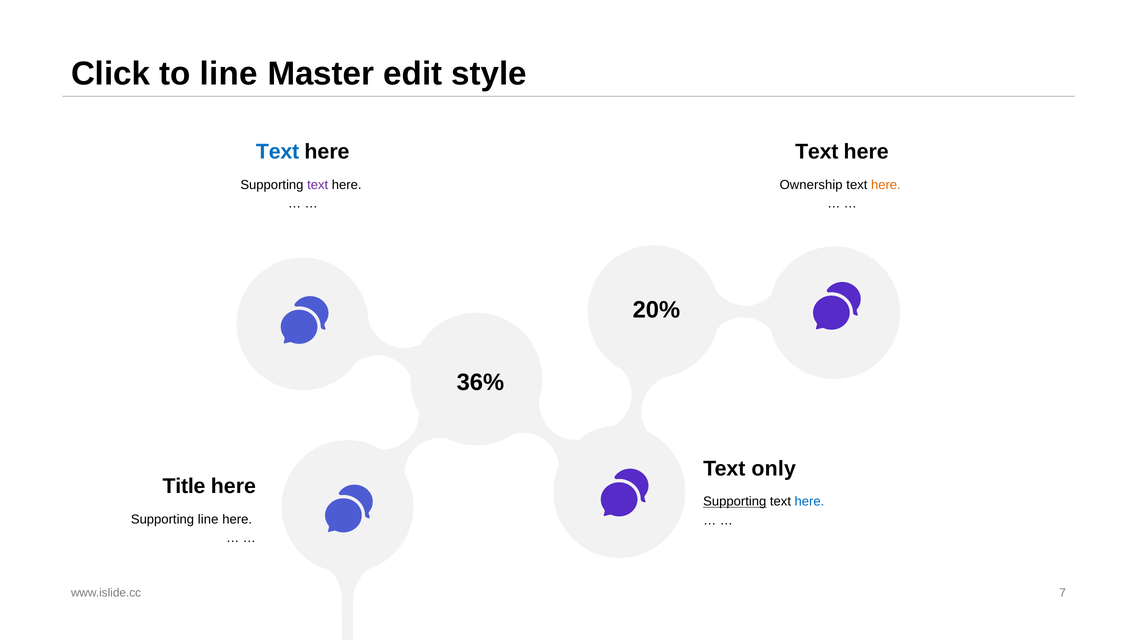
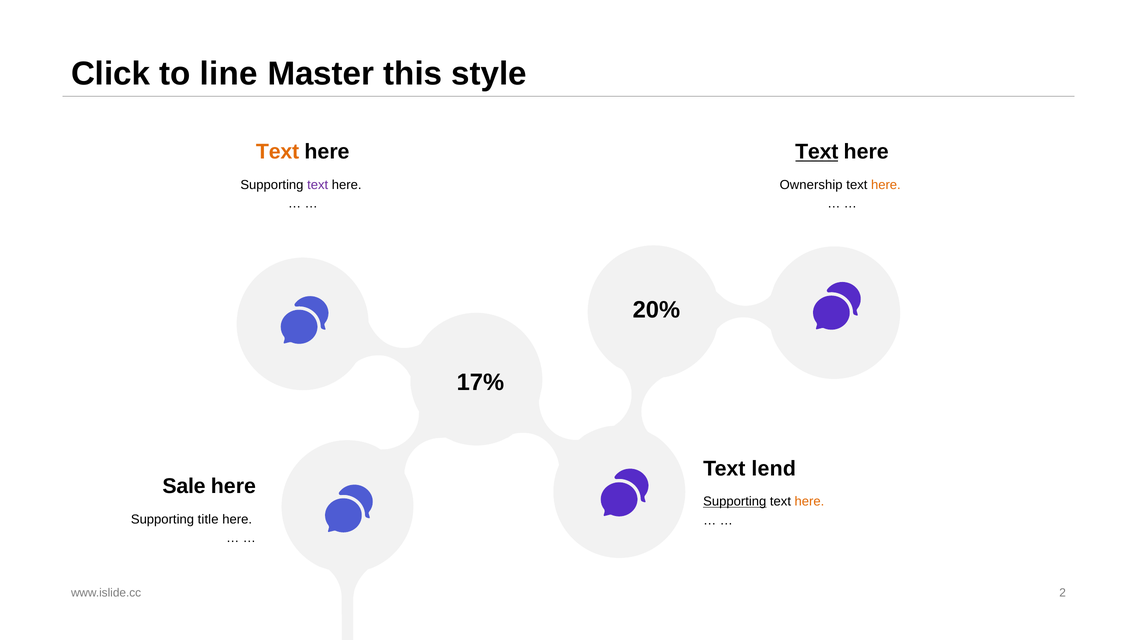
edit: edit -> this
Text at (278, 152) colour: blue -> orange
Text at (817, 152) underline: none -> present
36%: 36% -> 17%
only: only -> lend
Title: Title -> Sale
here at (809, 501) colour: blue -> orange
Supporting line: line -> title
7: 7 -> 2
